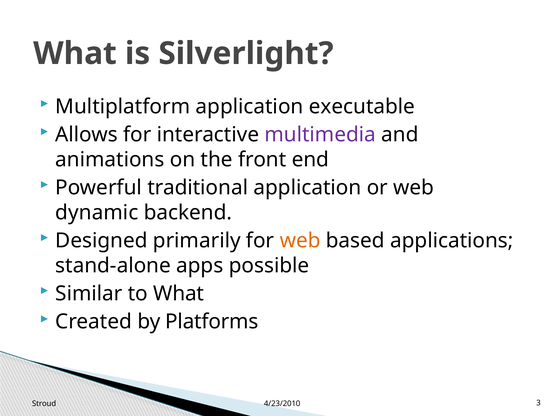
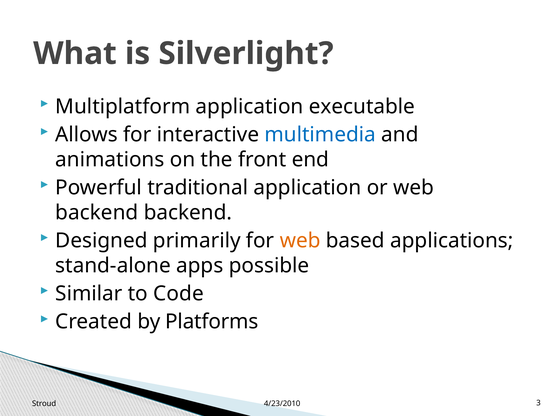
multimedia colour: purple -> blue
dynamic at (97, 212): dynamic -> backend
to What: What -> Code
